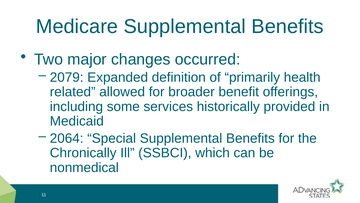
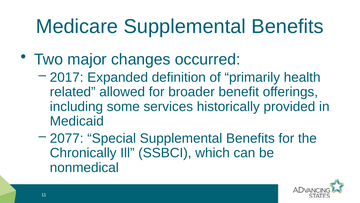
2079: 2079 -> 2017
2064: 2064 -> 2077
